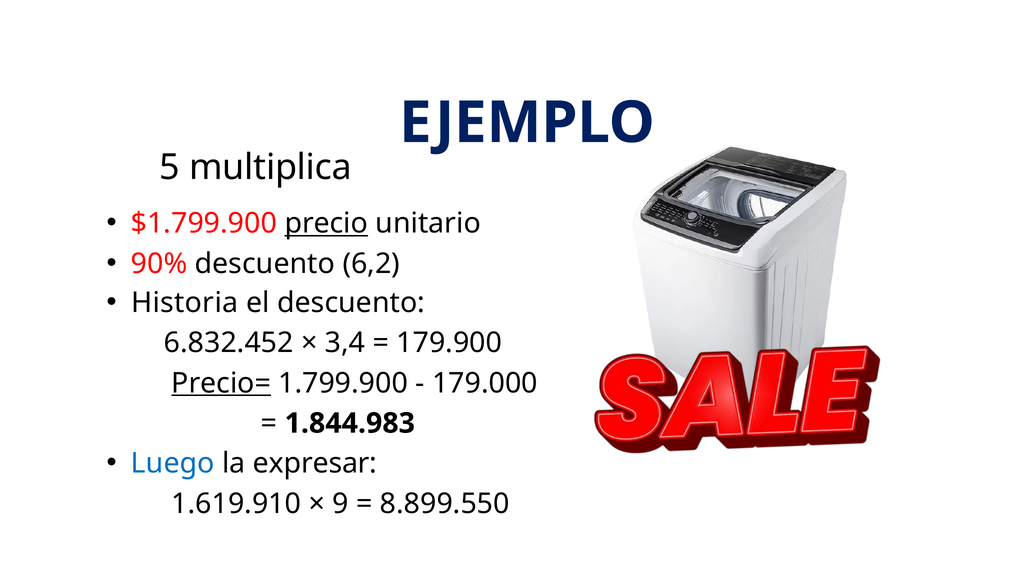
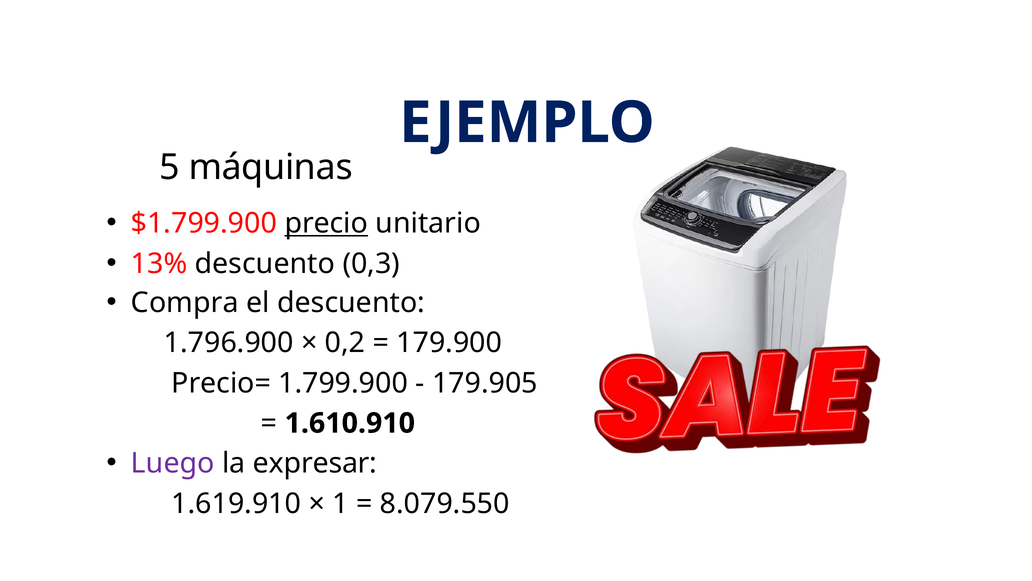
multiplica: multiplica -> máquinas
90%: 90% -> 13%
6,2: 6,2 -> 0,3
Historia: Historia -> Compra
6.832.452: 6.832.452 -> 1.796.900
3,4: 3,4 -> 0,2
Precio= underline: present -> none
179.000: 179.000 -> 179.905
1.844.983: 1.844.983 -> 1.610.910
Luego colour: blue -> purple
9: 9 -> 1
8.899.550: 8.899.550 -> 8.079.550
